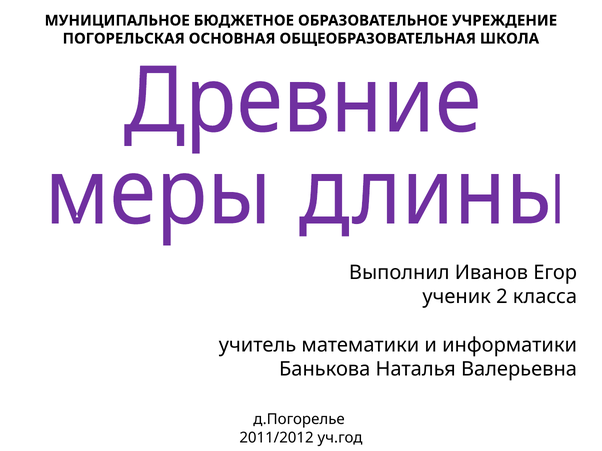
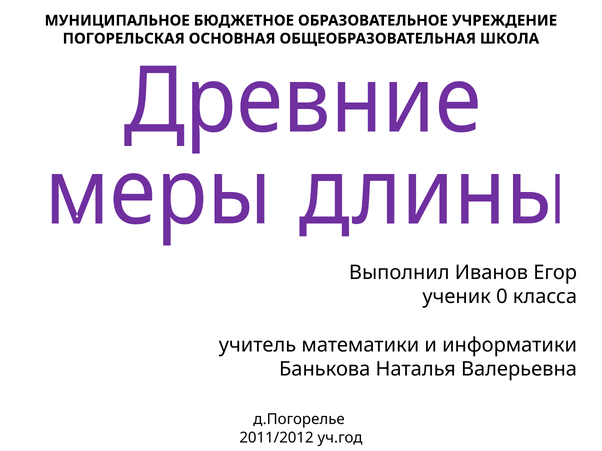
2: 2 -> 0
